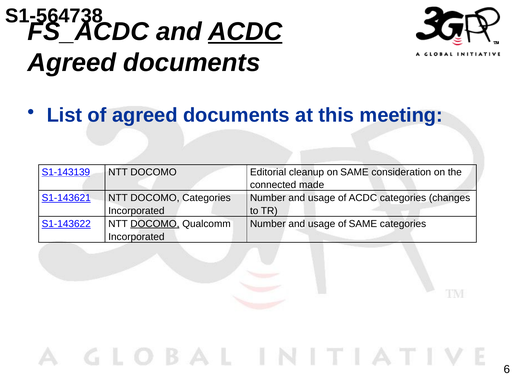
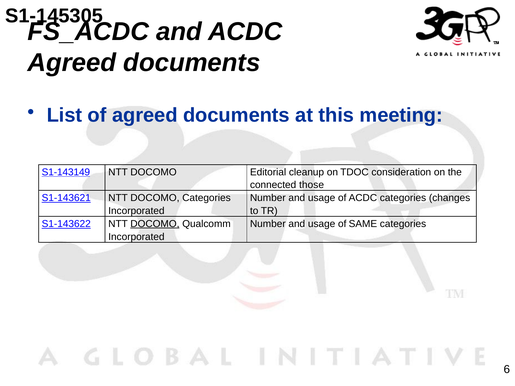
S1-564738: S1-564738 -> S1-145305
ACDC at (245, 32) underline: present -> none
S1-143139: S1-143139 -> S1-143149
on SAME: SAME -> TDOC
made: made -> those
